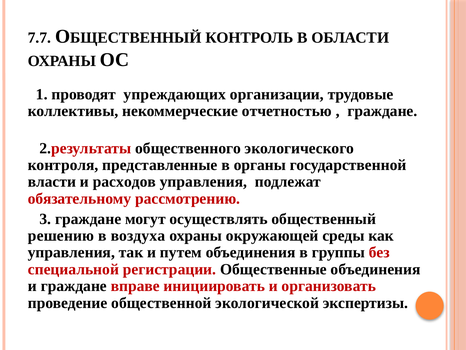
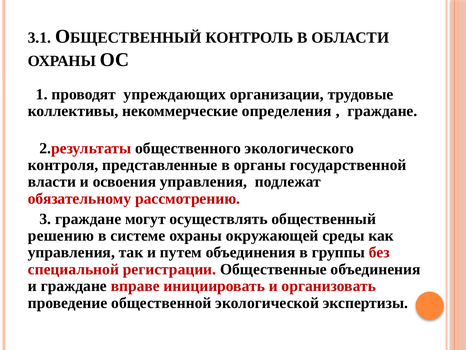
7.7: 7.7 -> 3.1
отчетностью: отчетностью -> определения
расходов: расходов -> освоения
воздуха: воздуха -> системе
